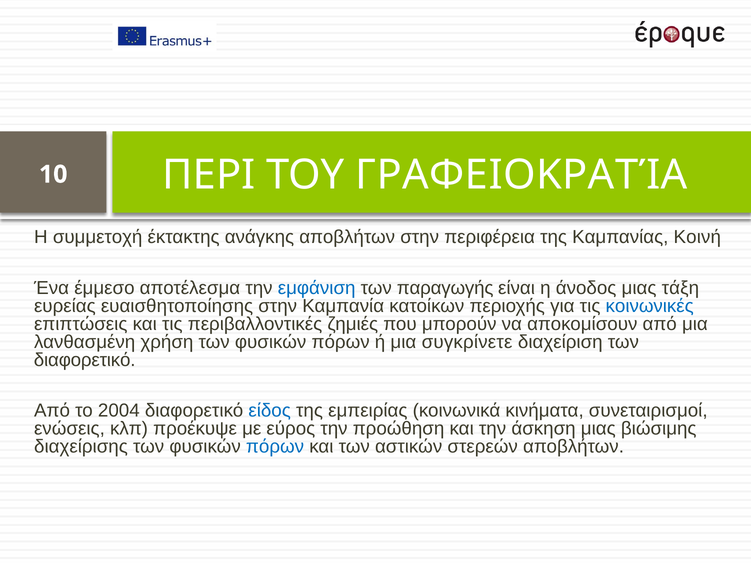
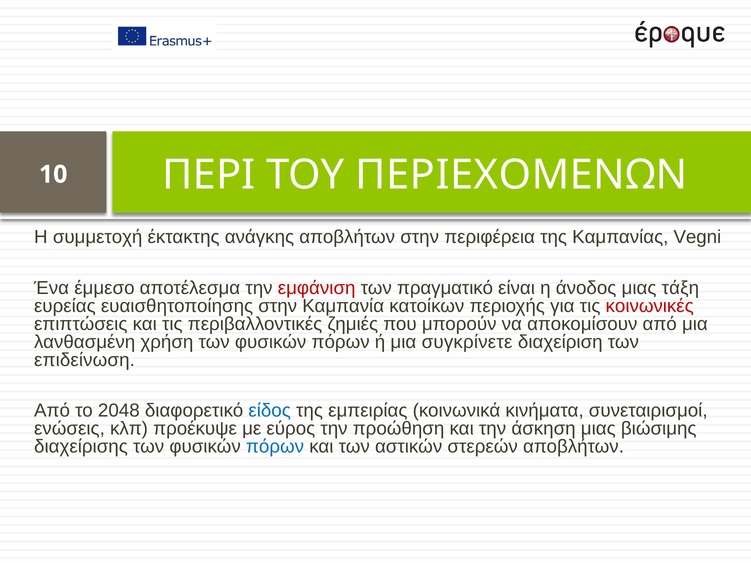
ΓΡΑΦΕΙΟΚΡΑΤΊΑ: ΓΡΑΦΕΙΟΚΡΑΤΊΑ -> ΠΕΡΙΕΧΟΜΕΝΩΝ
Κοινή: Κοινή -> Vegni
εμφάνιση colour: blue -> red
παραγωγής: παραγωγής -> πραγματικό
κοινωνικές colour: blue -> red
διαφορετικό at (85, 360): διαφορετικό -> επιδείνωση
2004: 2004 -> 2048
